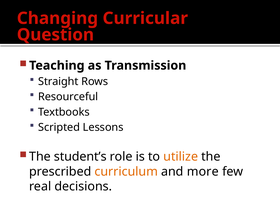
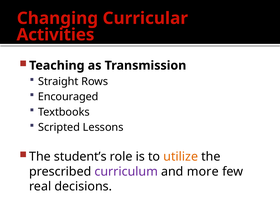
Question: Question -> Activities
Resourceful: Resourceful -> Encouraged
curriculum colour: orange -> purple
